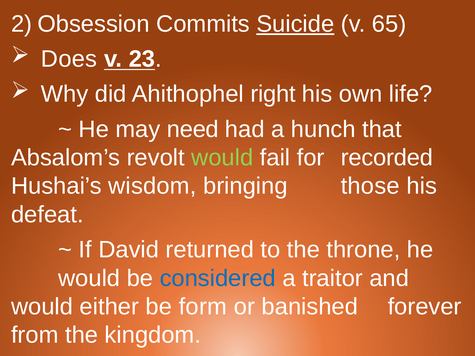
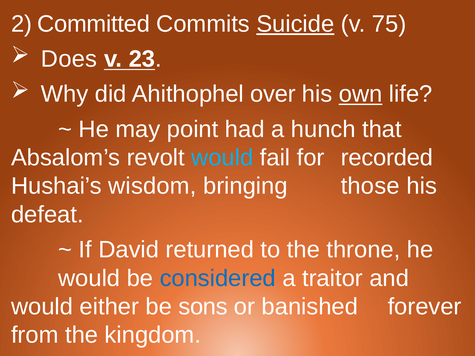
Obsession: Obsession -> Committed
65: 65 -> 75
right: right -> over
own underline: none -> present
need: need -> point
would at (222, 158) colour: light green -> light blue
form: form -> sons
